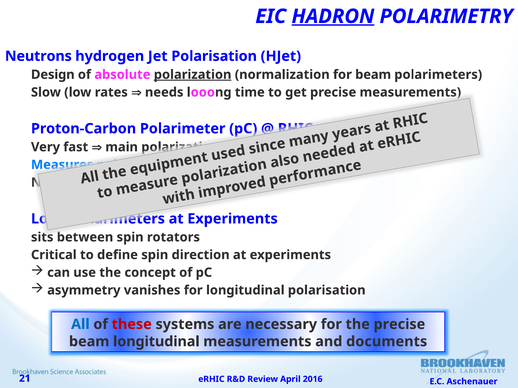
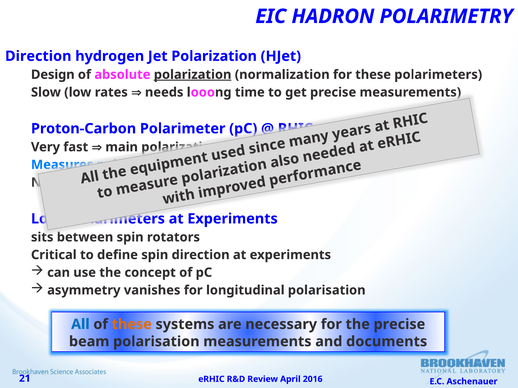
HADRON underline: present -> none
Neutrons at (38, 56): Neutrons -> Direction
Jet Polarisation: Polarisation -> Polarization
for beam: beam -> these
these at (132, 325) colour: red -> orange
beam longitudinal: longitudinal -> polarisation
